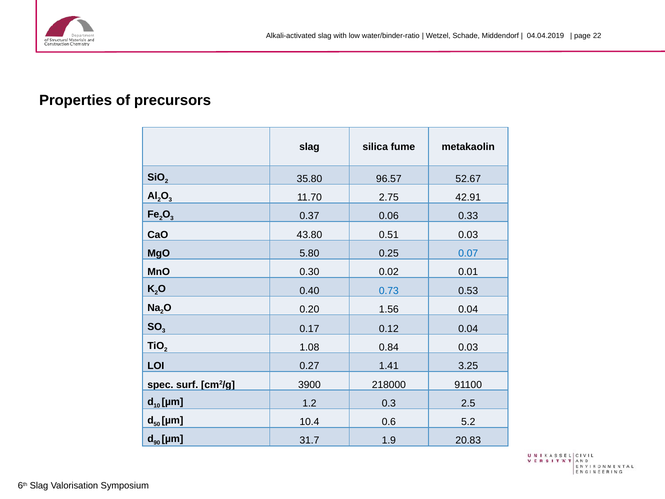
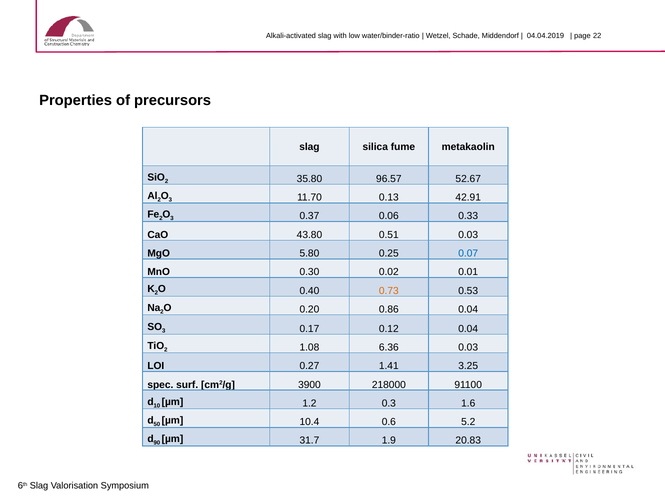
2.75: 2.75 -> 0.13
0.73 colour: blue -> orange
1.56: 1.56 -> 0.86
0.84: 0.84 -> 6.36
2.5: 2.5 -> 1.6
